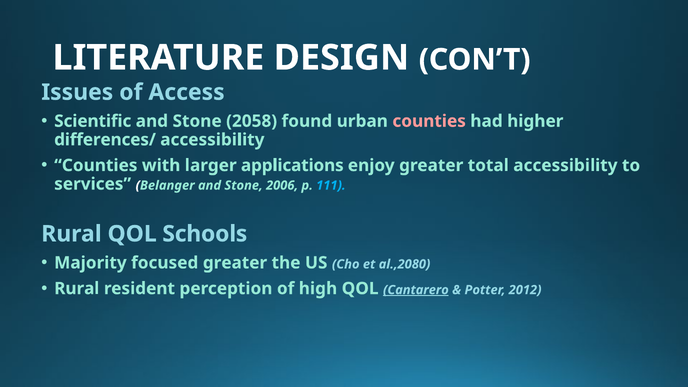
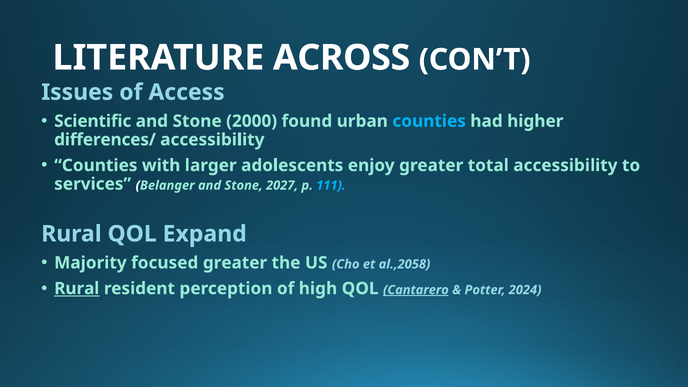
DESIGN: DESIGN -> ACROSS
2058: 2058 -> 2000
counties at (429, 121) colour: pink -> light blue
applications: applications -> adolescents
2006: 2006 -> 2027
Schools: Schools -> Expand
al.,2080: al.,2080 -> al.,2058
Rural at (77, 289) underline: none -> present
2012: 2012 -> 2024
